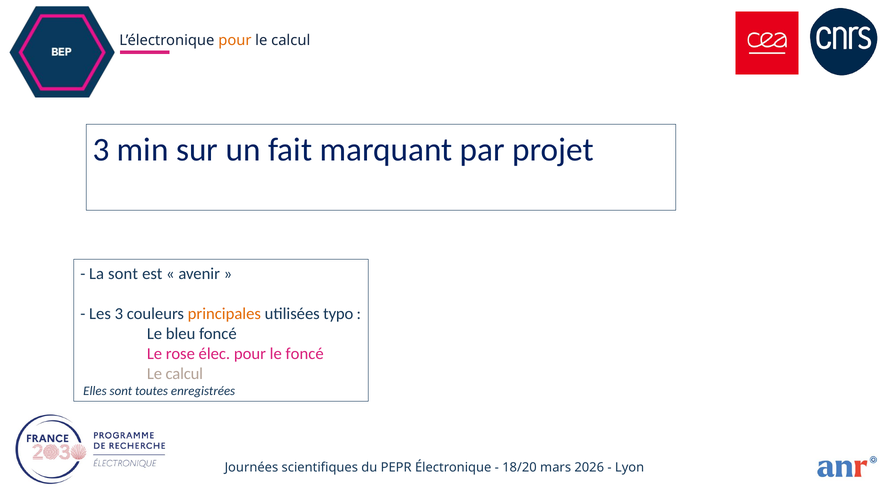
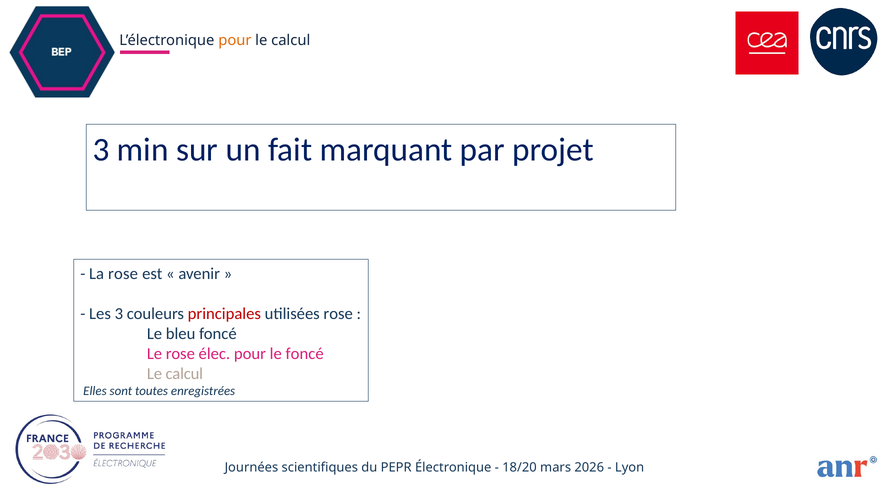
La sont: sont -> rose
principales colour: orange -> red
utilisées typo: typo -> rose
